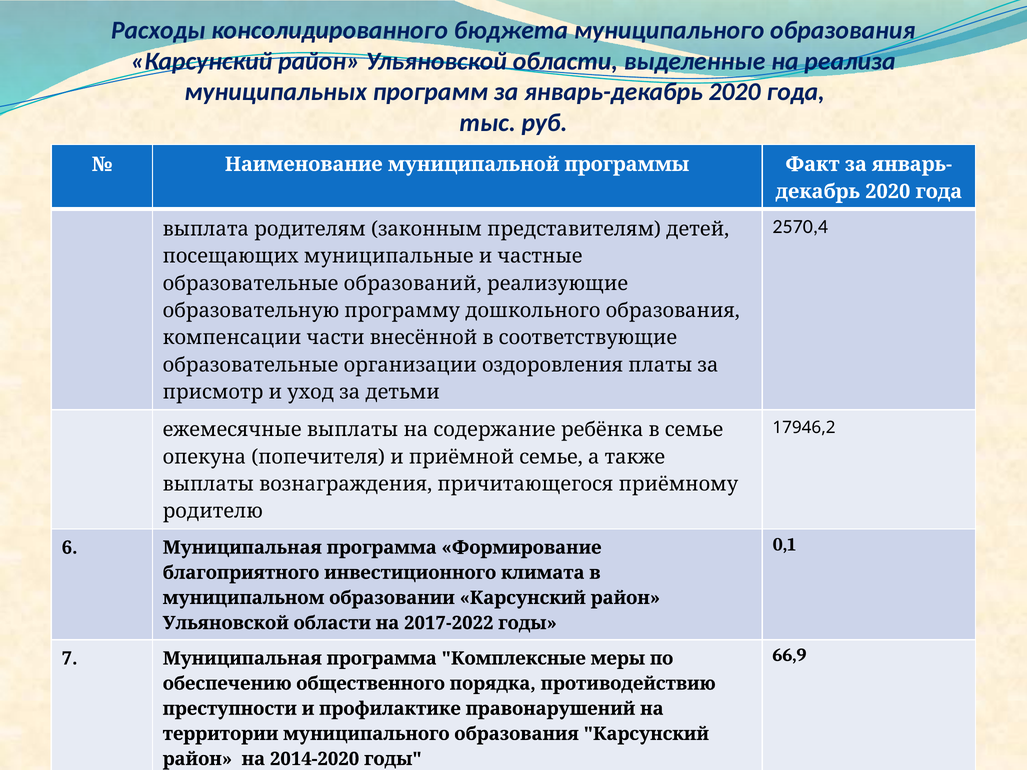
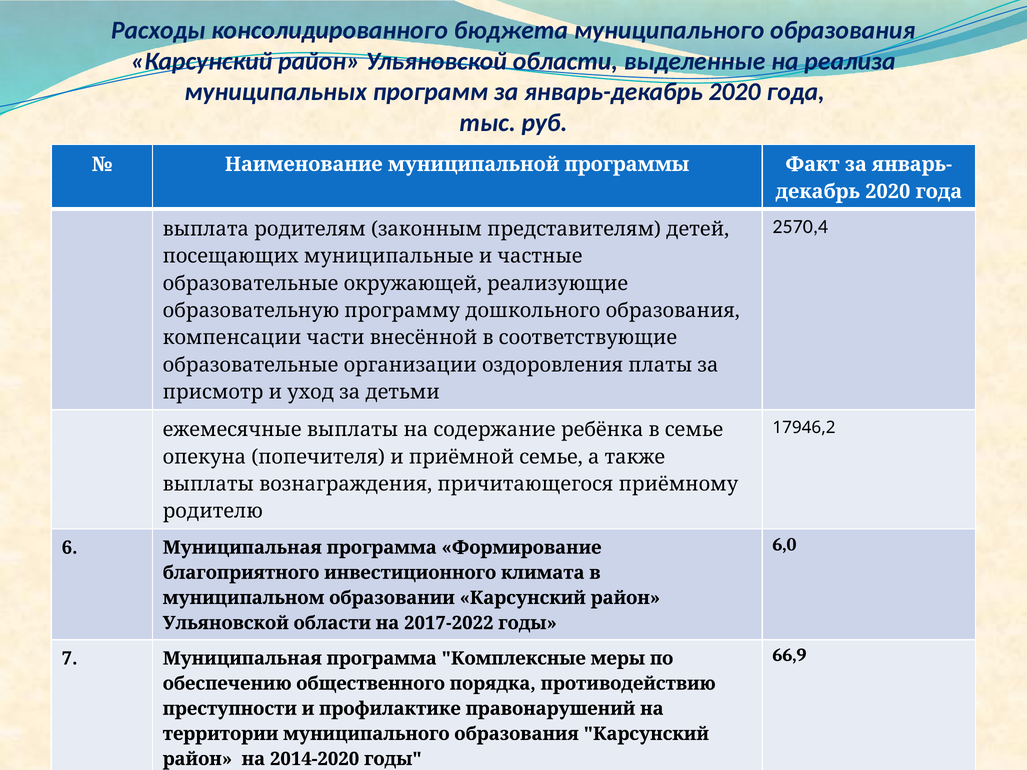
образований: образований -> окружающей
0,1: 0,1 -> 6,0
